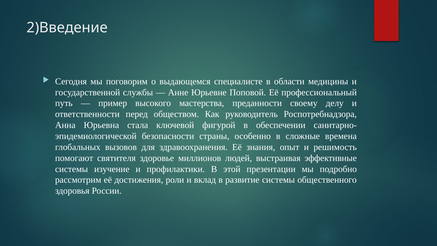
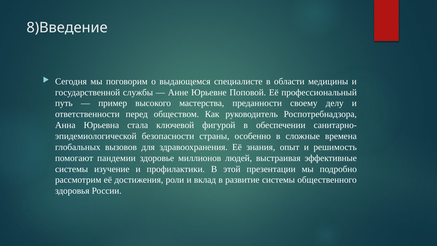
2)Введение: 2)Введение -> 8)Введение
святителя: святителя -> пандемии
